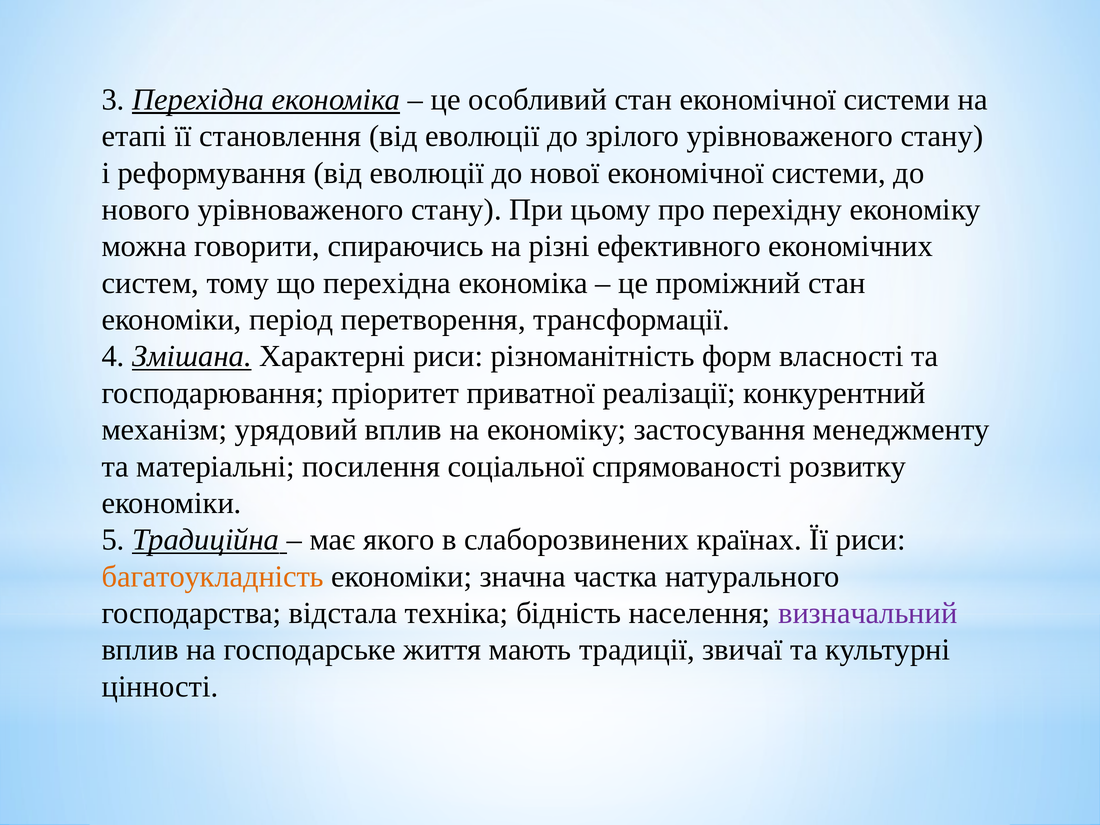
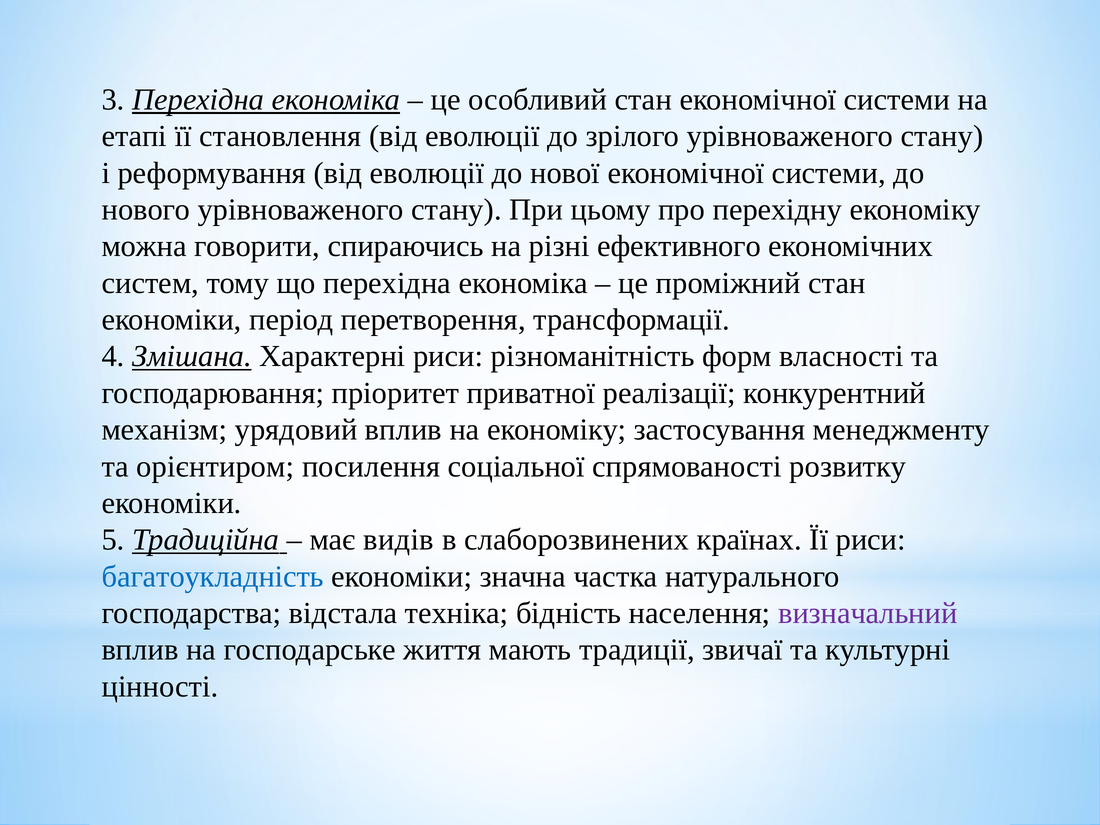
матеріальні: матеріальні -> орієнтиром
якого: якого -> видів
багатоукладність colour: orange -> blue
